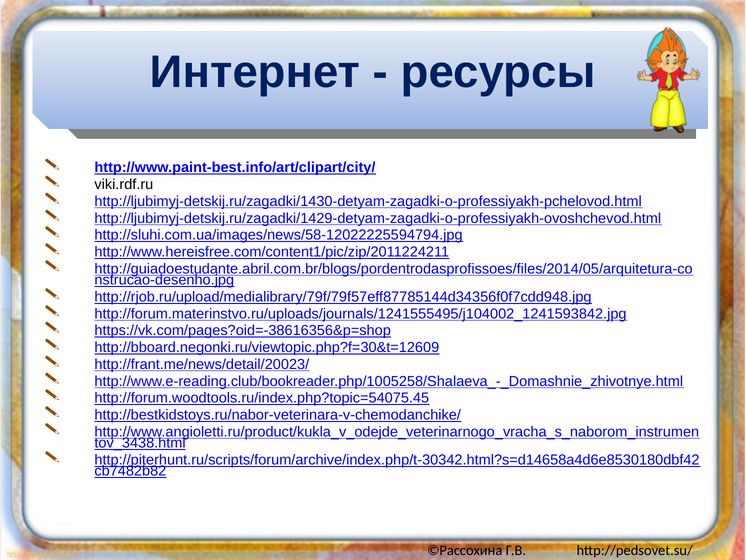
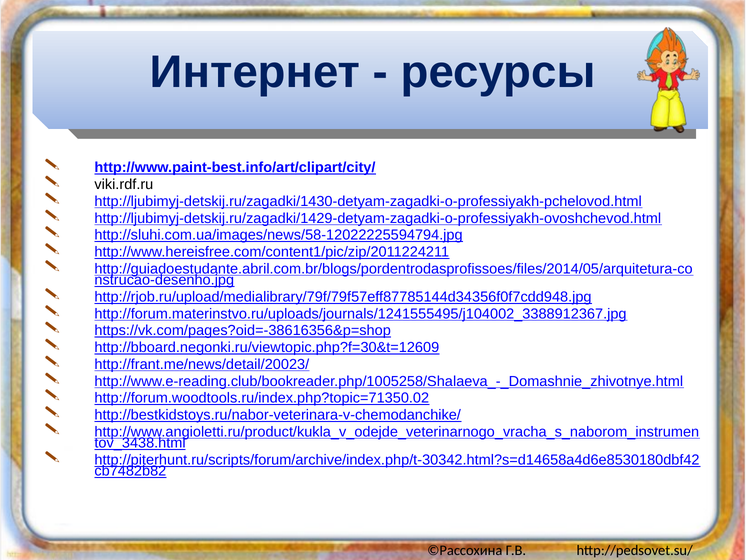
http://forum.materinstvo.ru/uploads/journals/1241555495/j104002_1241593842.jpg: http://forum.materinstvo.ru/uploads/journals/1241555495/j104002_1241593842.jpg -> http://forum.materinstvo.ru/uploads/journals/1241555495/j104002_3388912367.jpg
http://forum.woodtools.ru/index.php?topic=54075.45: http://forum.woodtools.ru/index.php?topic=54075.45 -> http://forum.woodtools.ru/index.php?topic=71350.02
